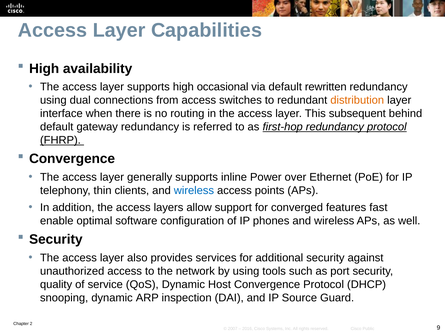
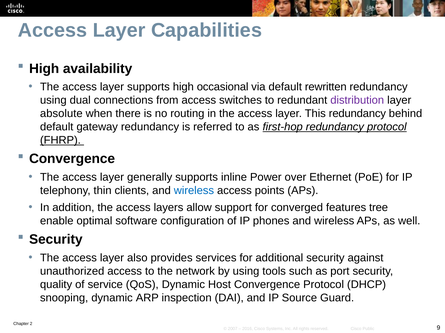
distribution colour: orange -> purple
interface: interface -> absolute
This subsequent: subsequent -> redundancy
fast: fast -> tree
